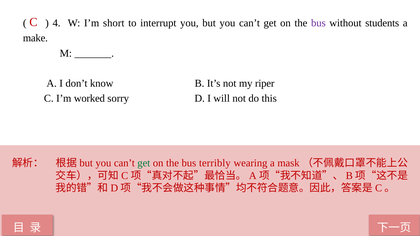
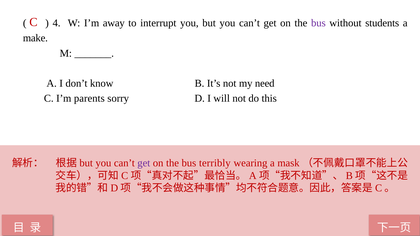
short: short -> away
riper: riper -> need
worked: worked -> parents
get at (144, 163) colour: green -> purple
